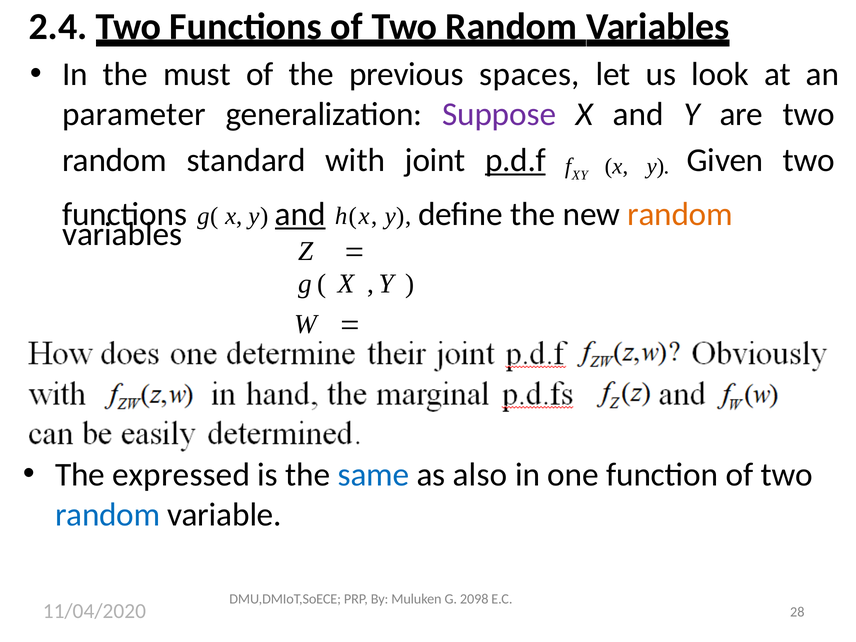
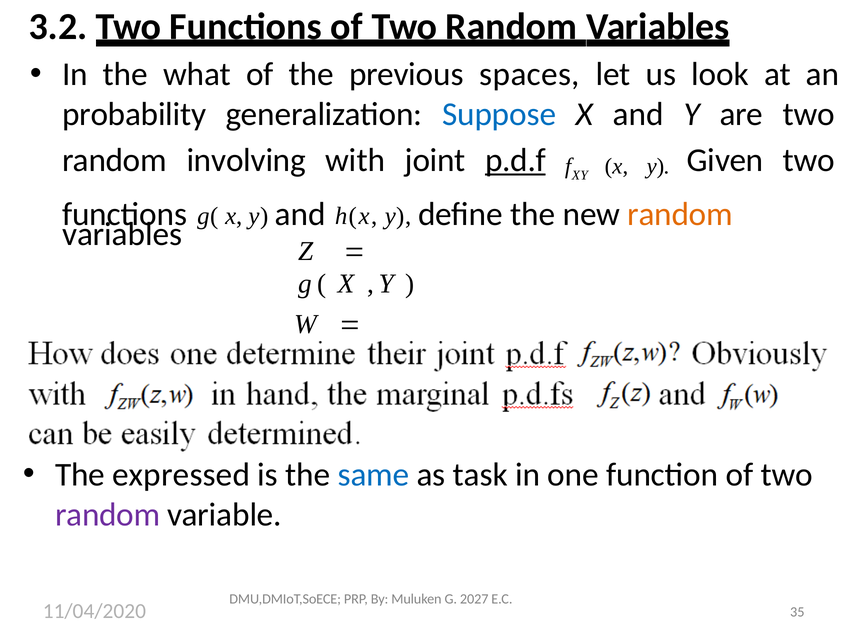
2.4: 2.4 -> 3.2
must: must -> what
parameter: parameter -> probability
Suppose colour: purple -> blue
standard: standard -> involving
and at (300, 214) underline: present -> none
also: also -> task
random at (108, 515) colour: blue -> purple
2098: 2098 -> 2027
28: 28 -> 35
